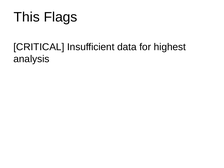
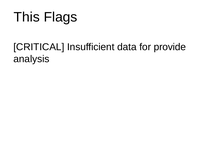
highest: highest -> provide
